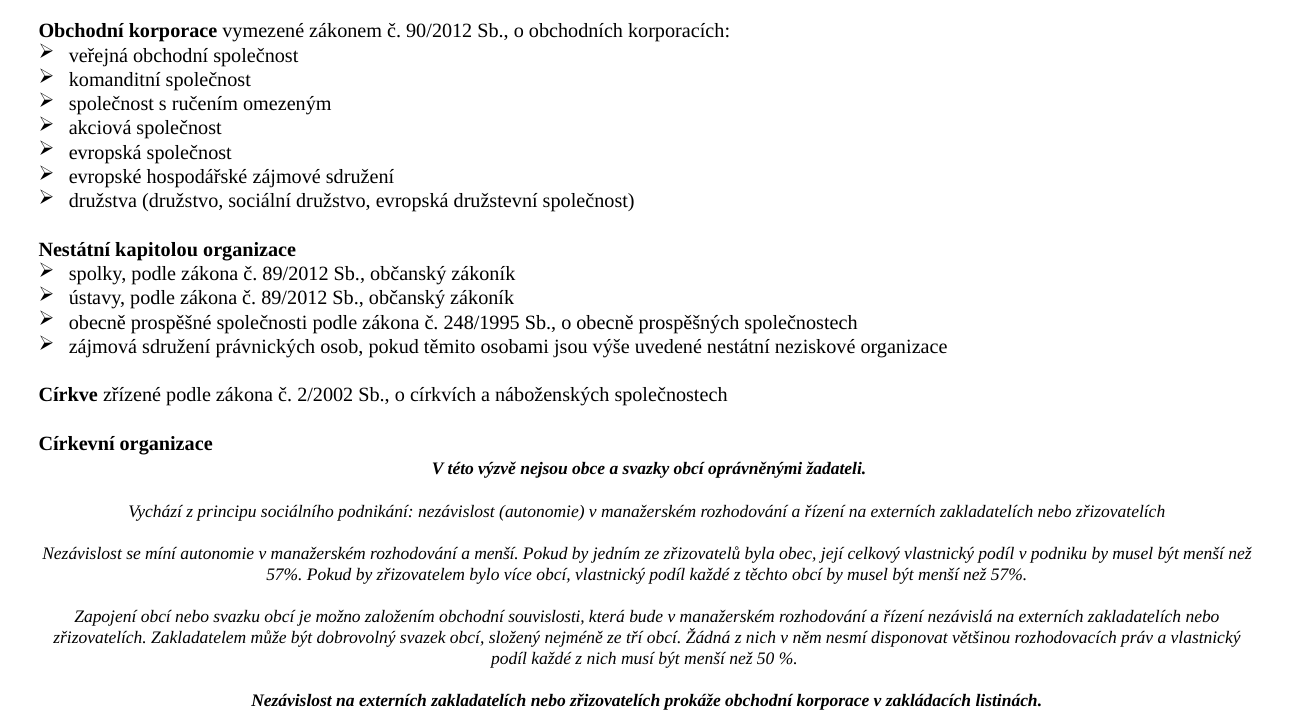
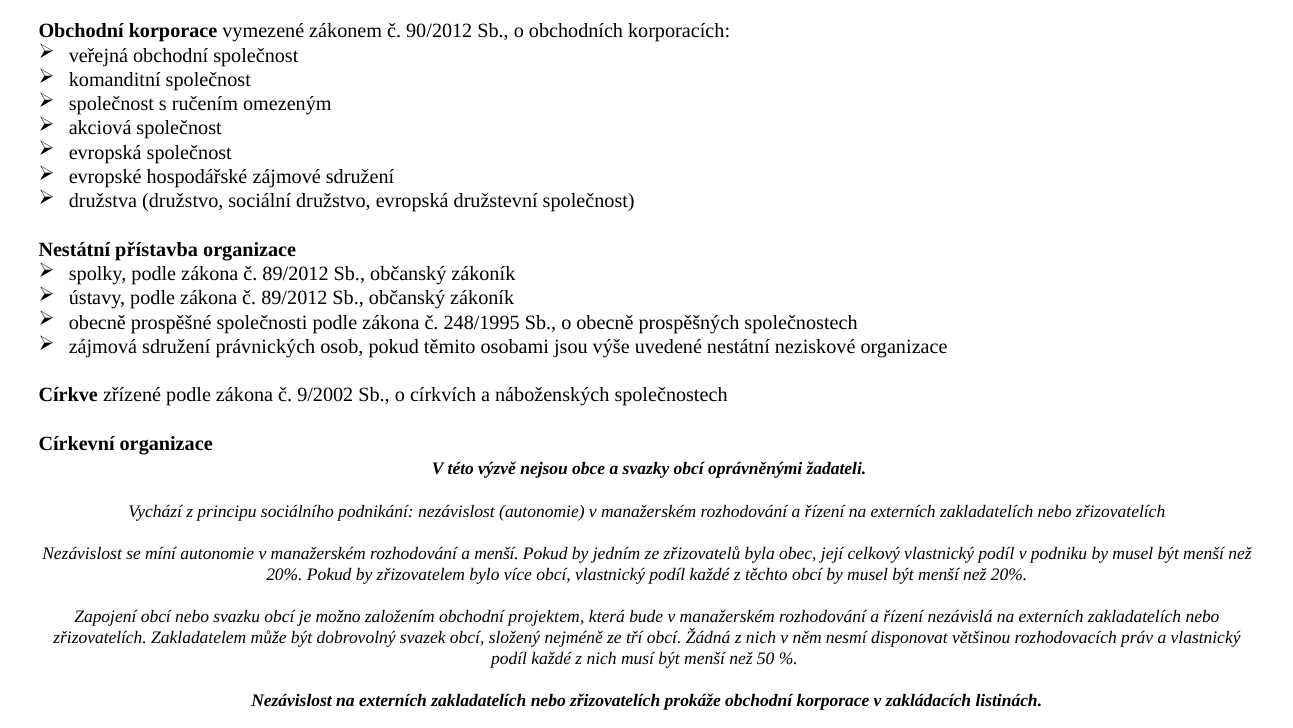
kapitolou: kapitolou -> přístavba
2/2002: 2/2002 -> 9/2002
57% at (284, 574): 57% -> 20%
57% at (1009, 574): 57% -> 20%
souvislosti: souvislosti -> projektem
